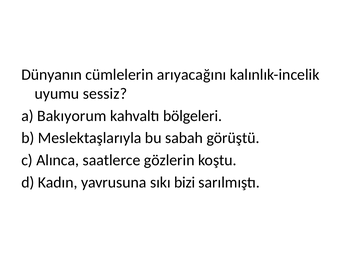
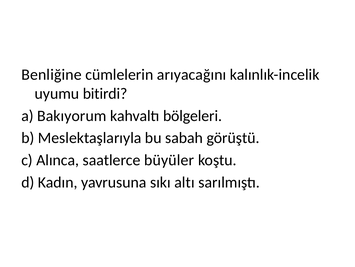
Dünyanın: Dünyanın -> Benliğine
sessiz: sessiz -> bitirdi
gözlerin: gözlerin -> büyüler
bizi: bizi -> altı
